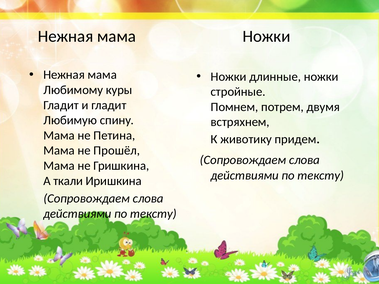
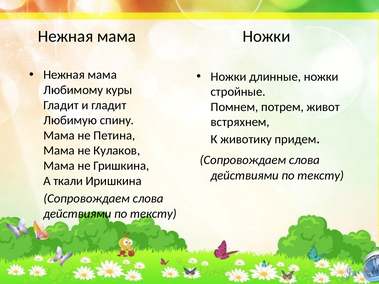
двумя: двумя -> живот
Прошёл: Прошёл -> Кулаков
